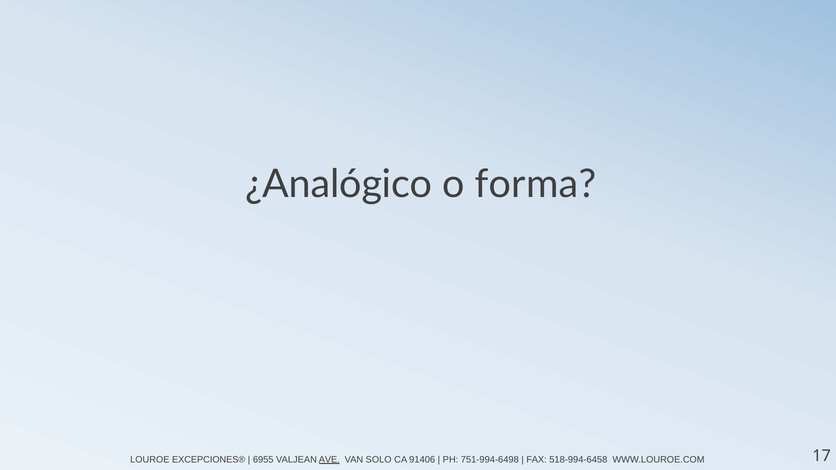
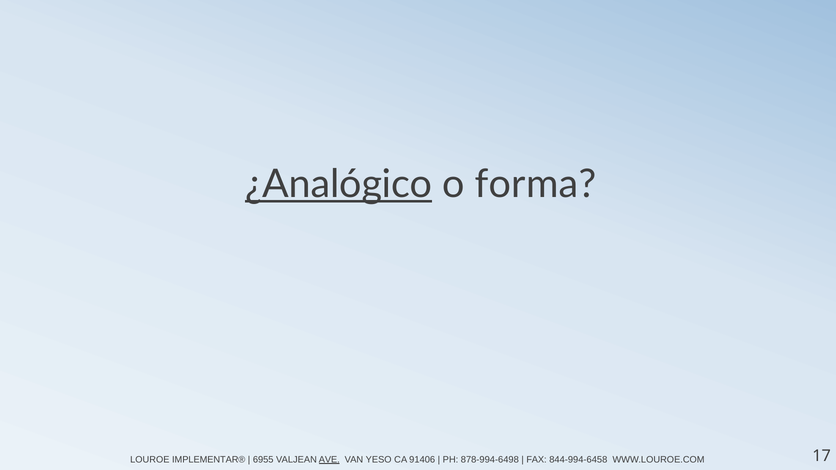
¿Analógico underline: none -> present
EXCEPCIONES®: EXCEPCIONES® -> IMPLEMENTAR®
SOLO: SOLO -> YESO
751-994-6498: 751-994-6498 -> 878-994-6498
518-994-6458: 518-994-6458 -> 844-994-6458
